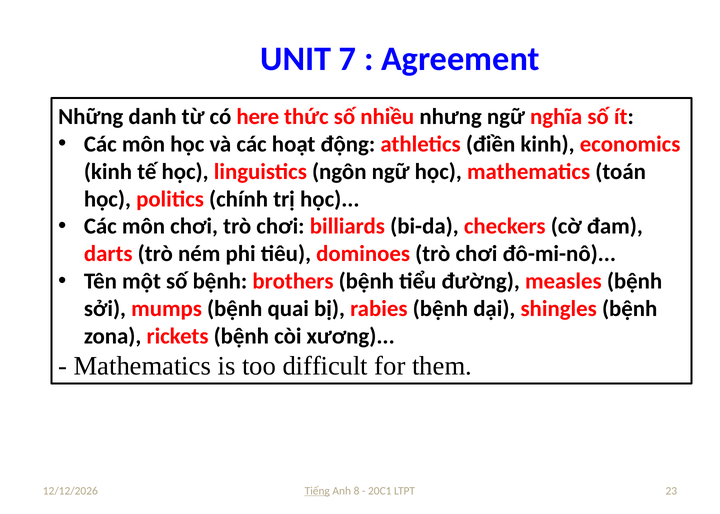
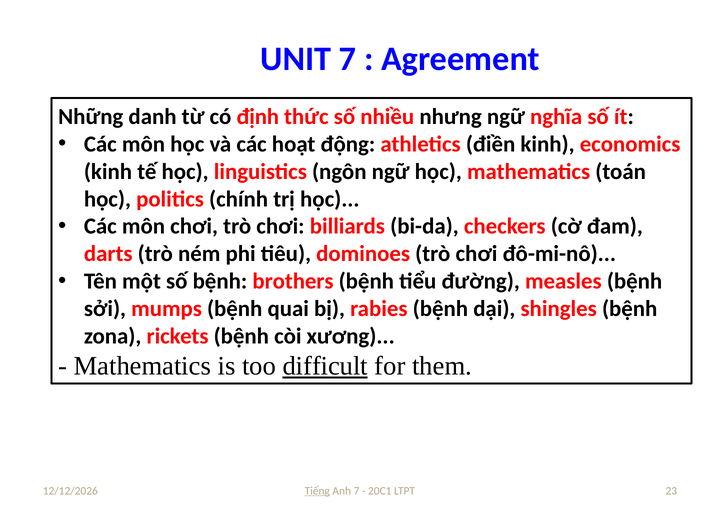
here: here -> định
difficult underline: none -> present
Anh 8: 8 -> 7
